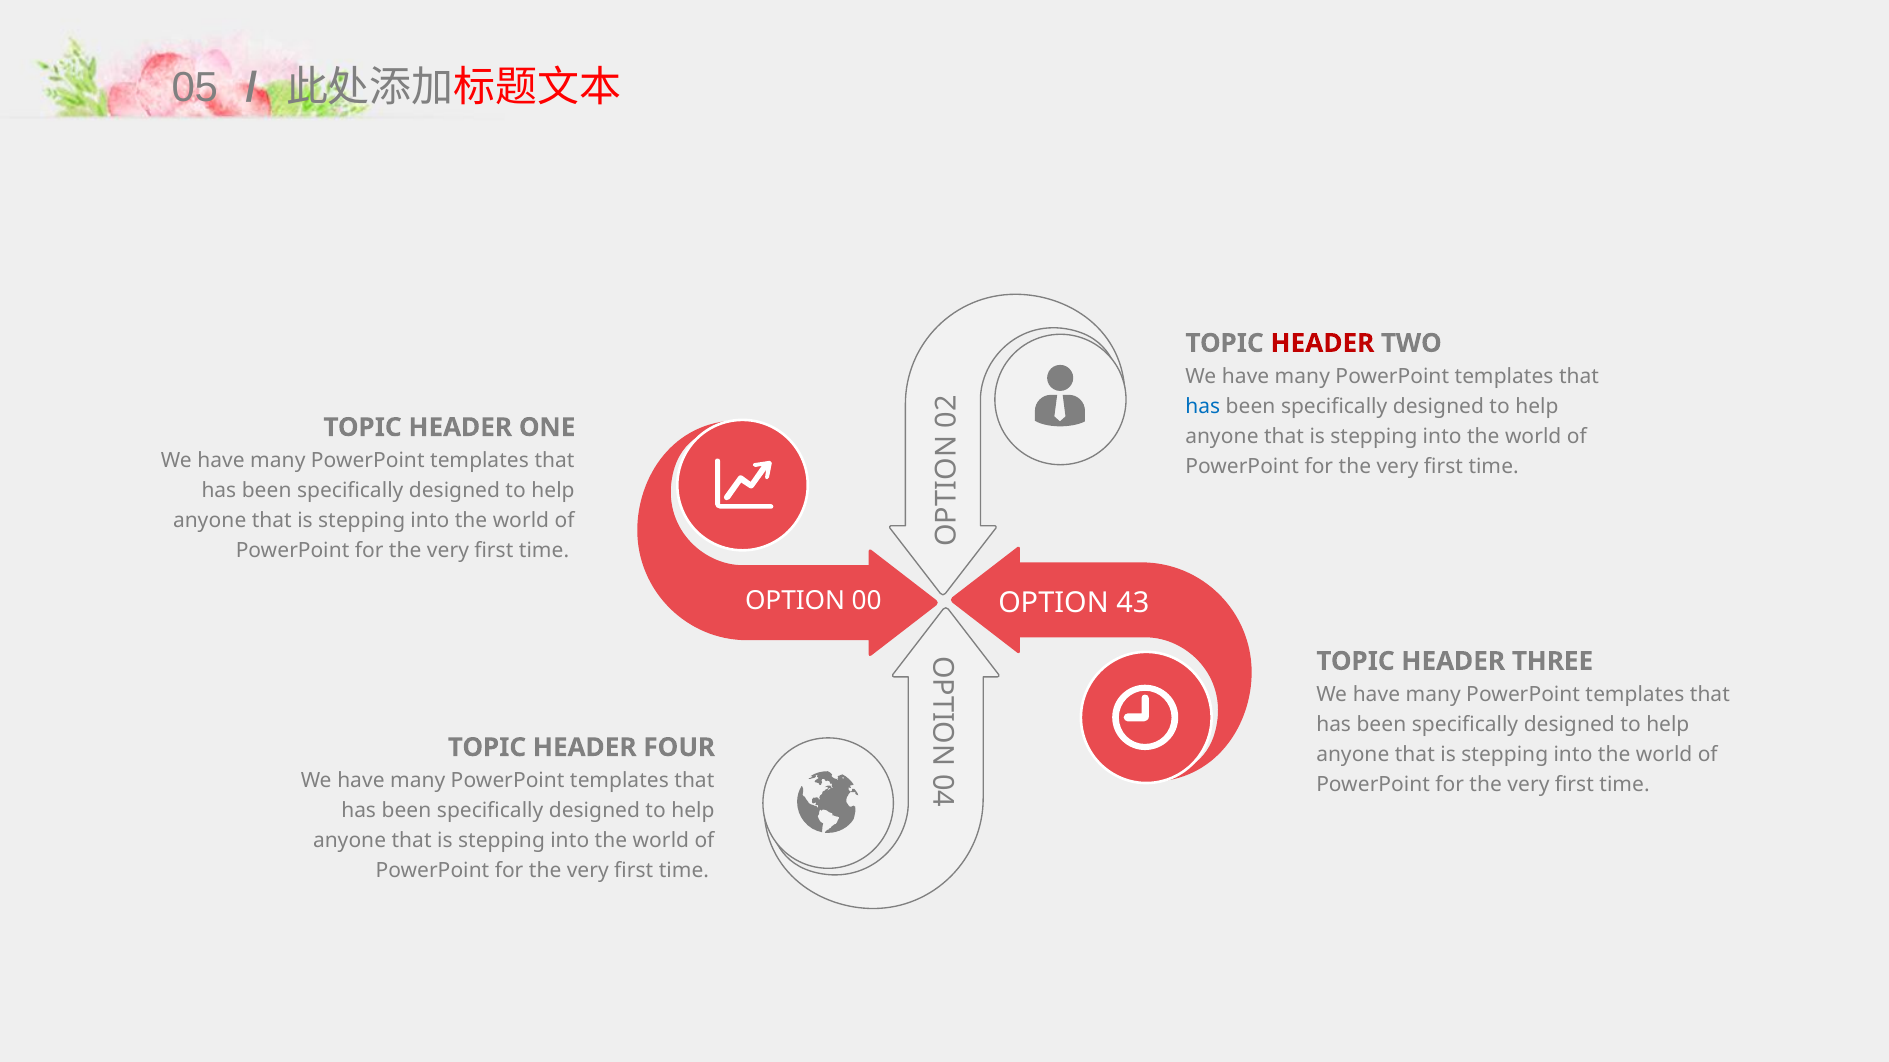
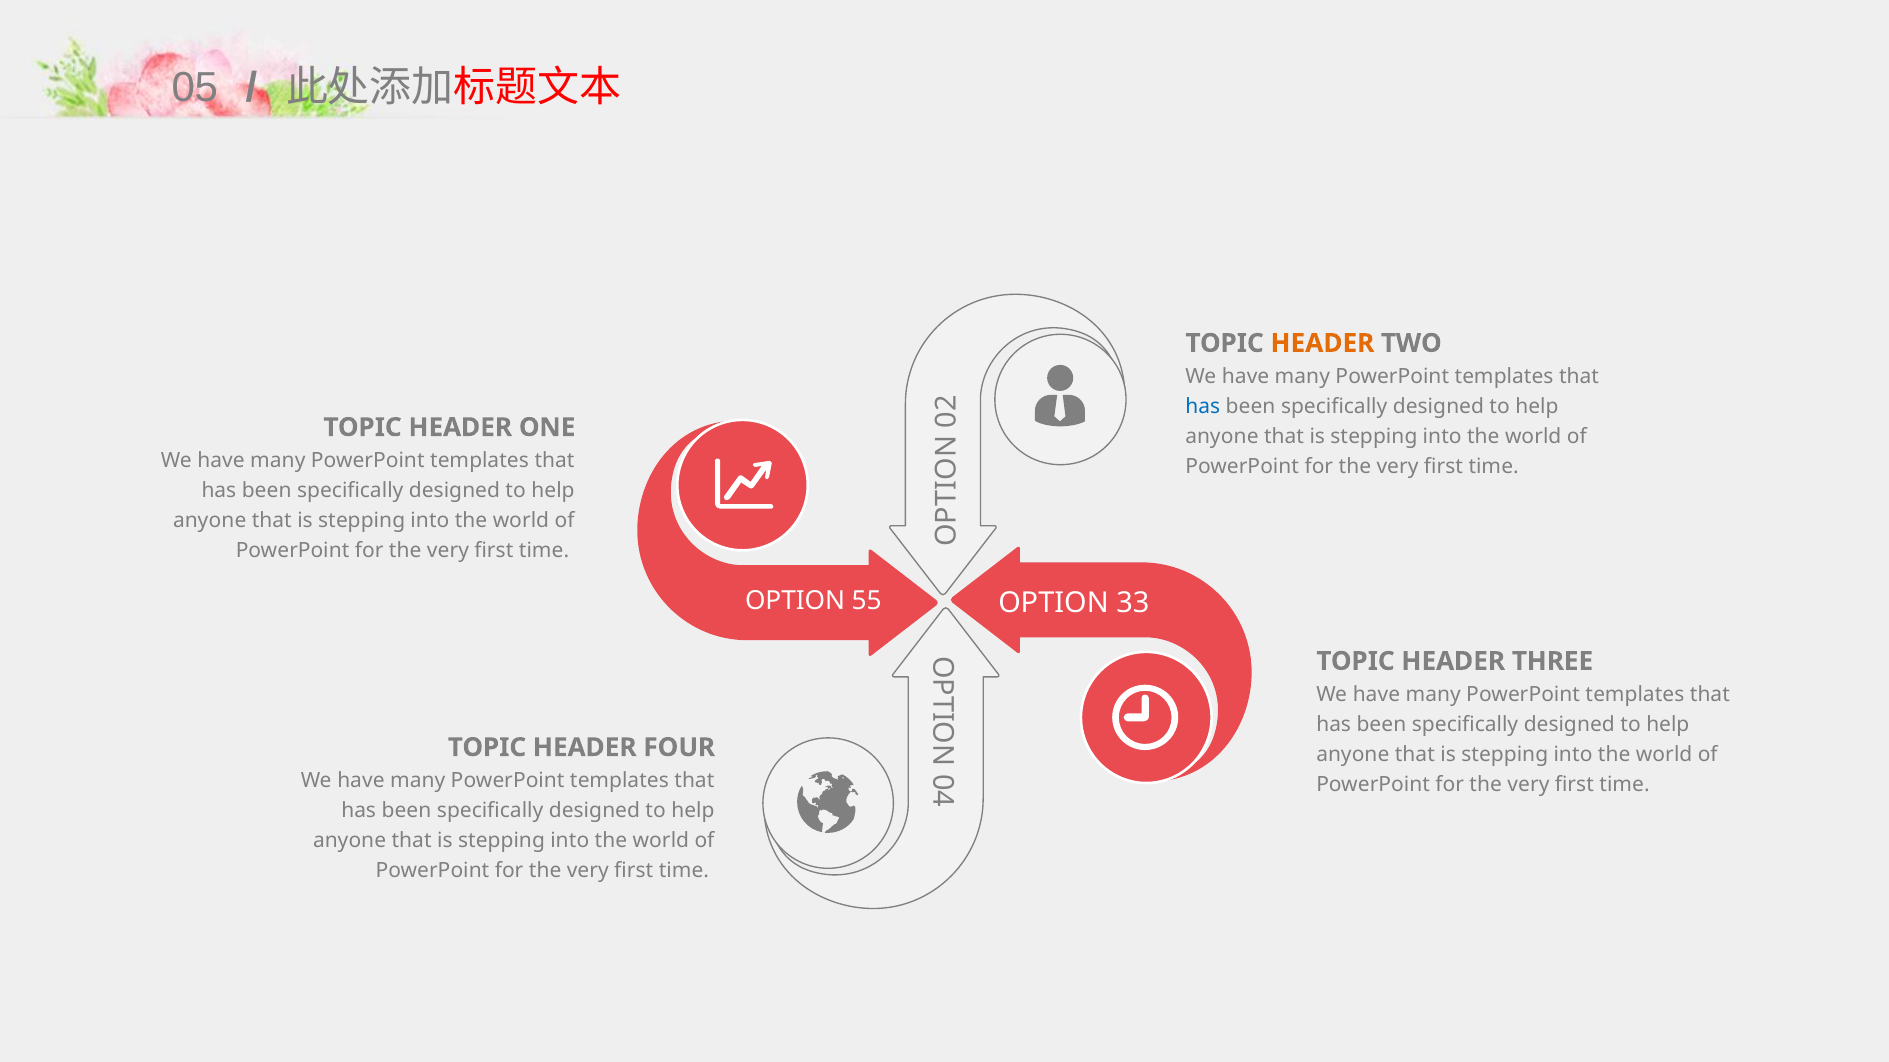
HEADER at (1322, 343) colour: red -> orange
00: 00 -> 55
43: 43 -> 33
